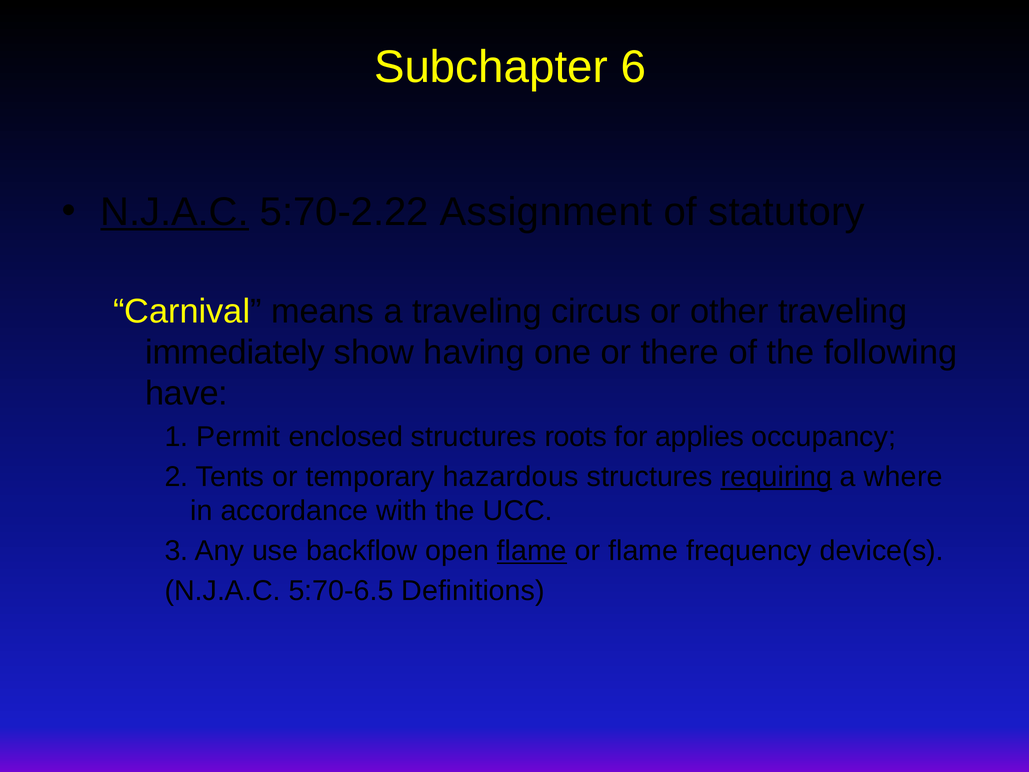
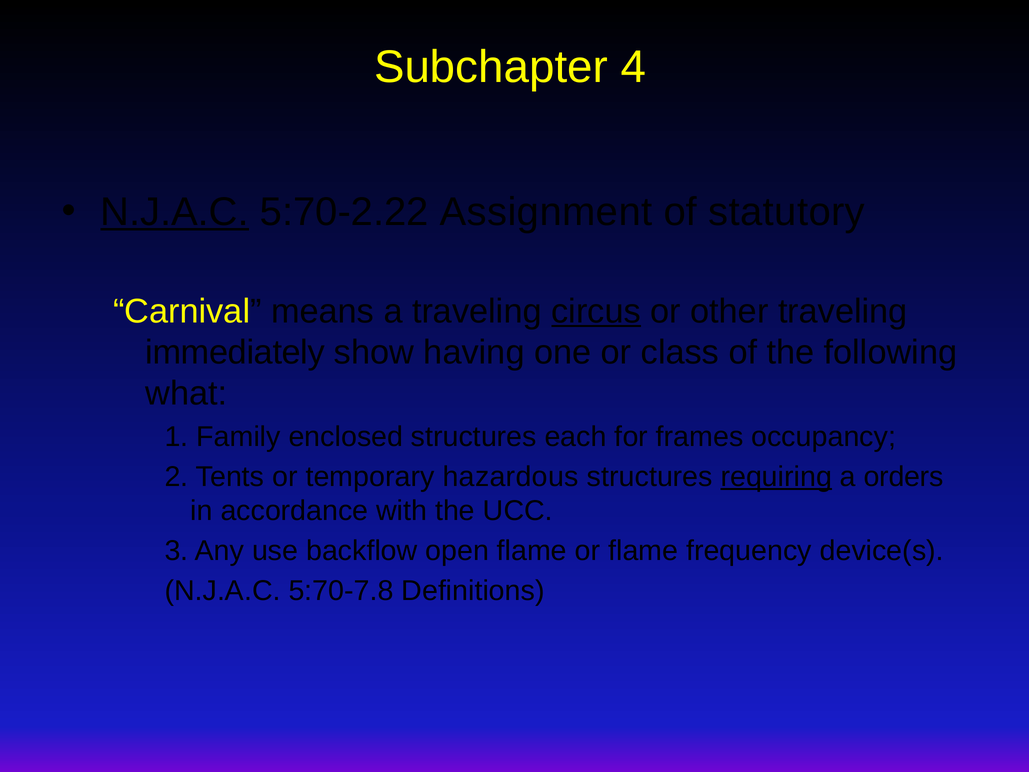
6: 6 -> 4
circus underline: none -> present
there: there -> class
have: have -> what
Permit: Permit -> Family
roots: roots -> each
applies: applies -> frames
where: where -> orders
flame at (532, 551) underline: present -> none
5:70-6.5: 5:70-6.5 -> 5:70-7.8
